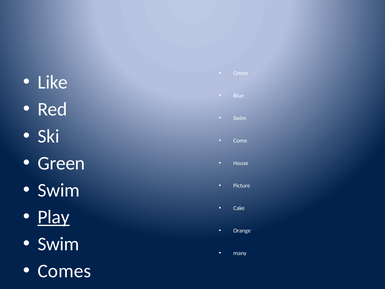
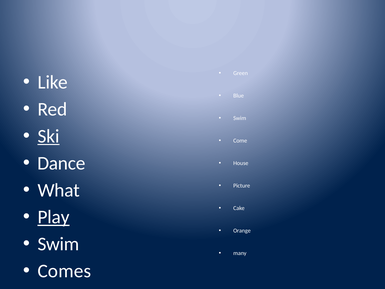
Ski underline: none -> present
Green at (61, 163): Green -> Dance
Swim at (59, 190): Swim -> What
